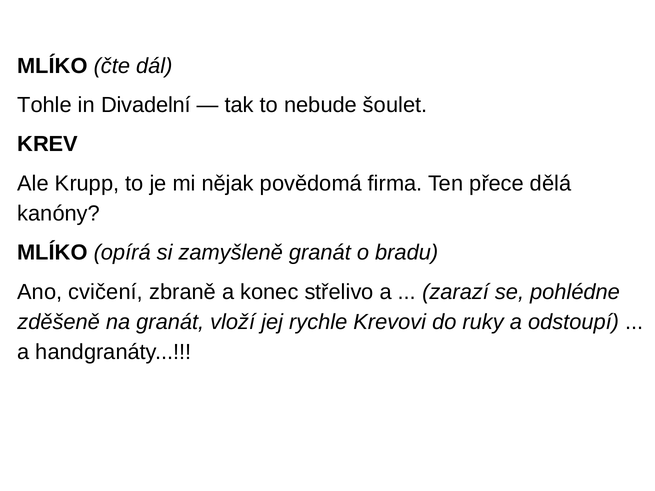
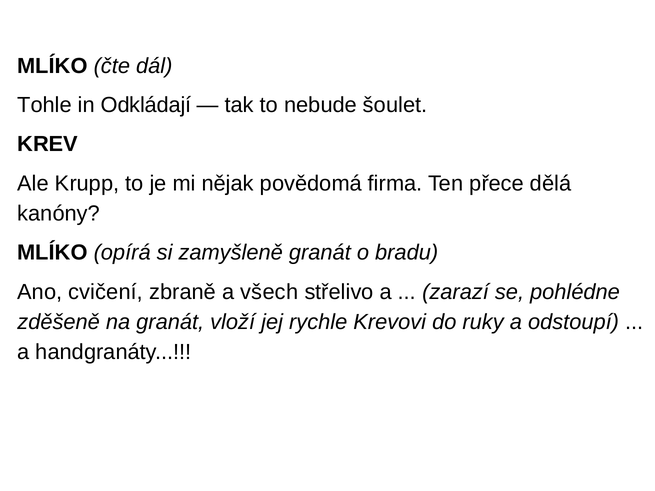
Divadelní: Divadelní -> Odkládají
konec: konec -> všech
